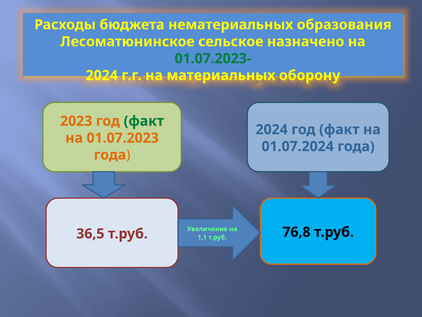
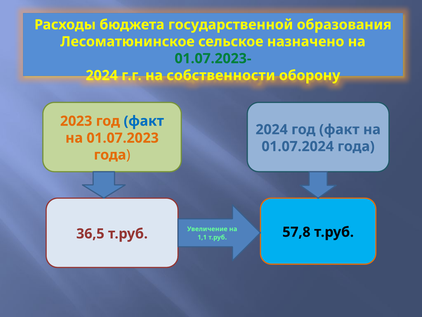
нематериальных: нематериальных -> государственной
материальных: материальных -> собственности
факт at (144, 121) colour: green -> blue
76,8: 76,8 -> 57,8
